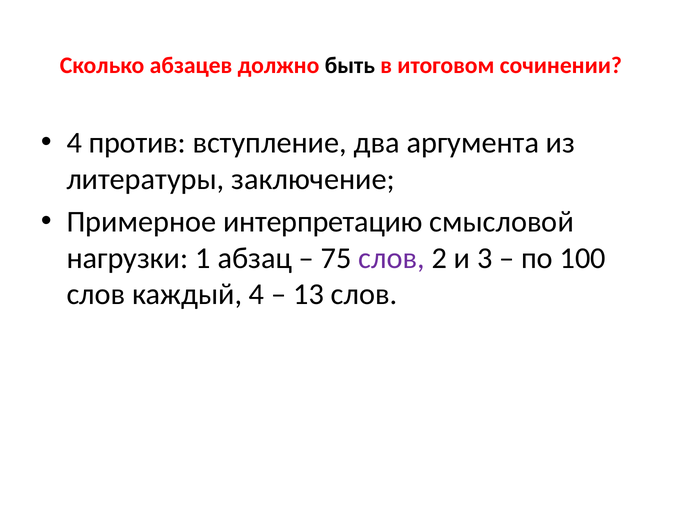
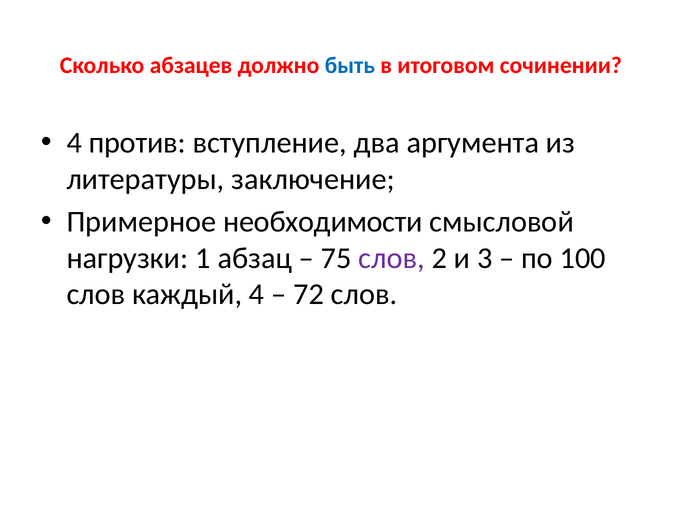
быть colour: black -> blue
интерпретацию: интерпретацию -> необходимости
13: 13 -> 72
